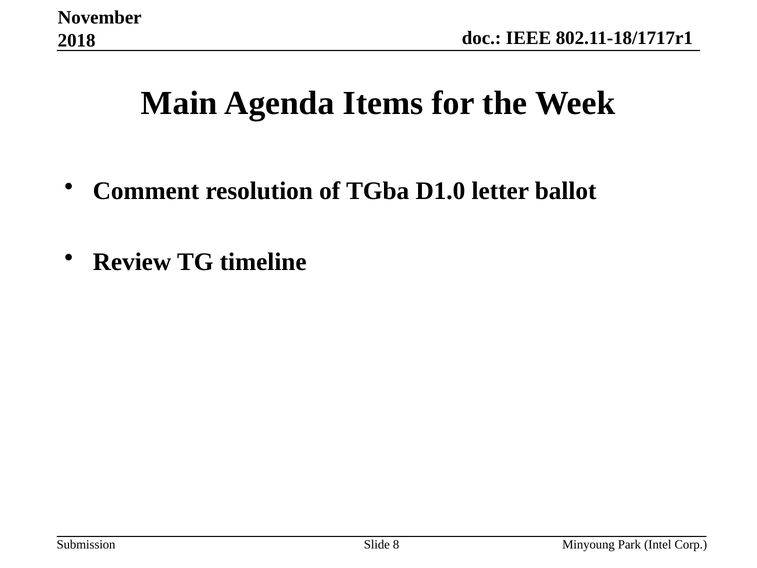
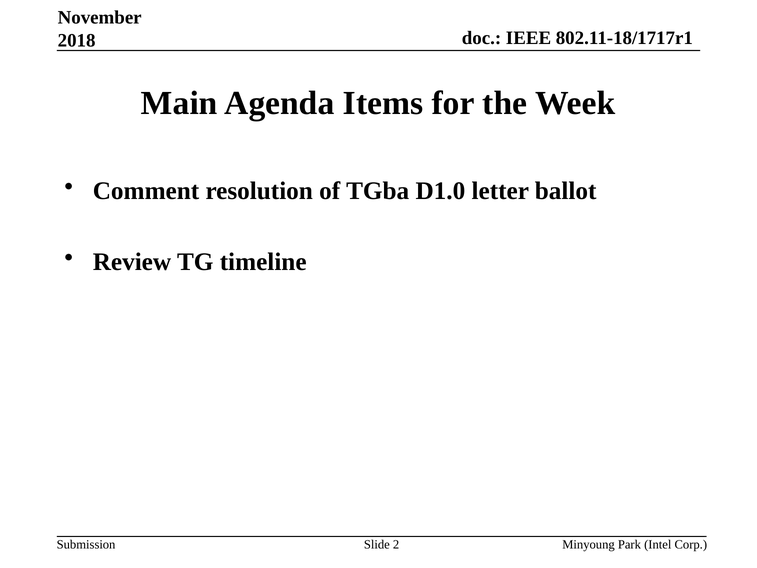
8: 8 -> 2
